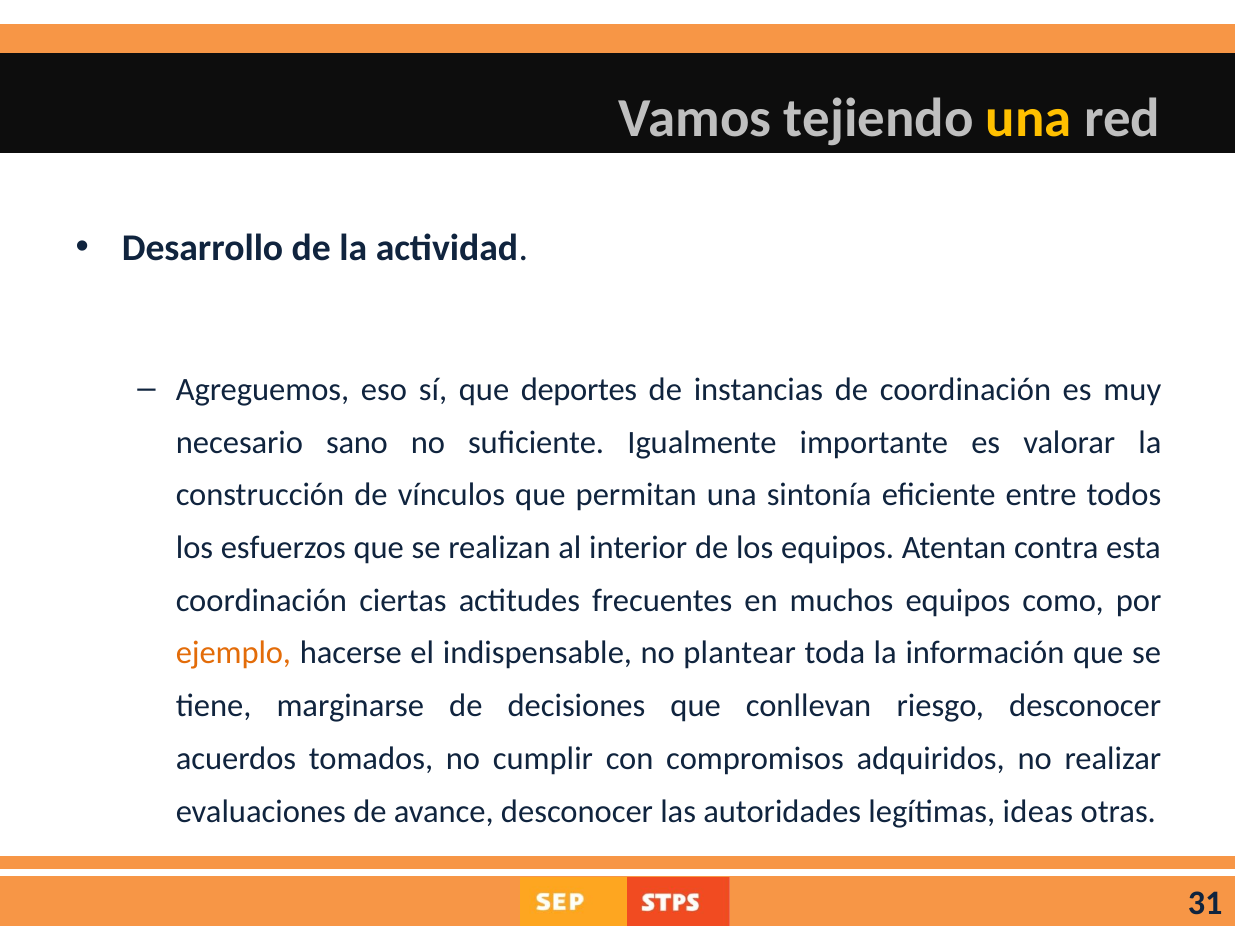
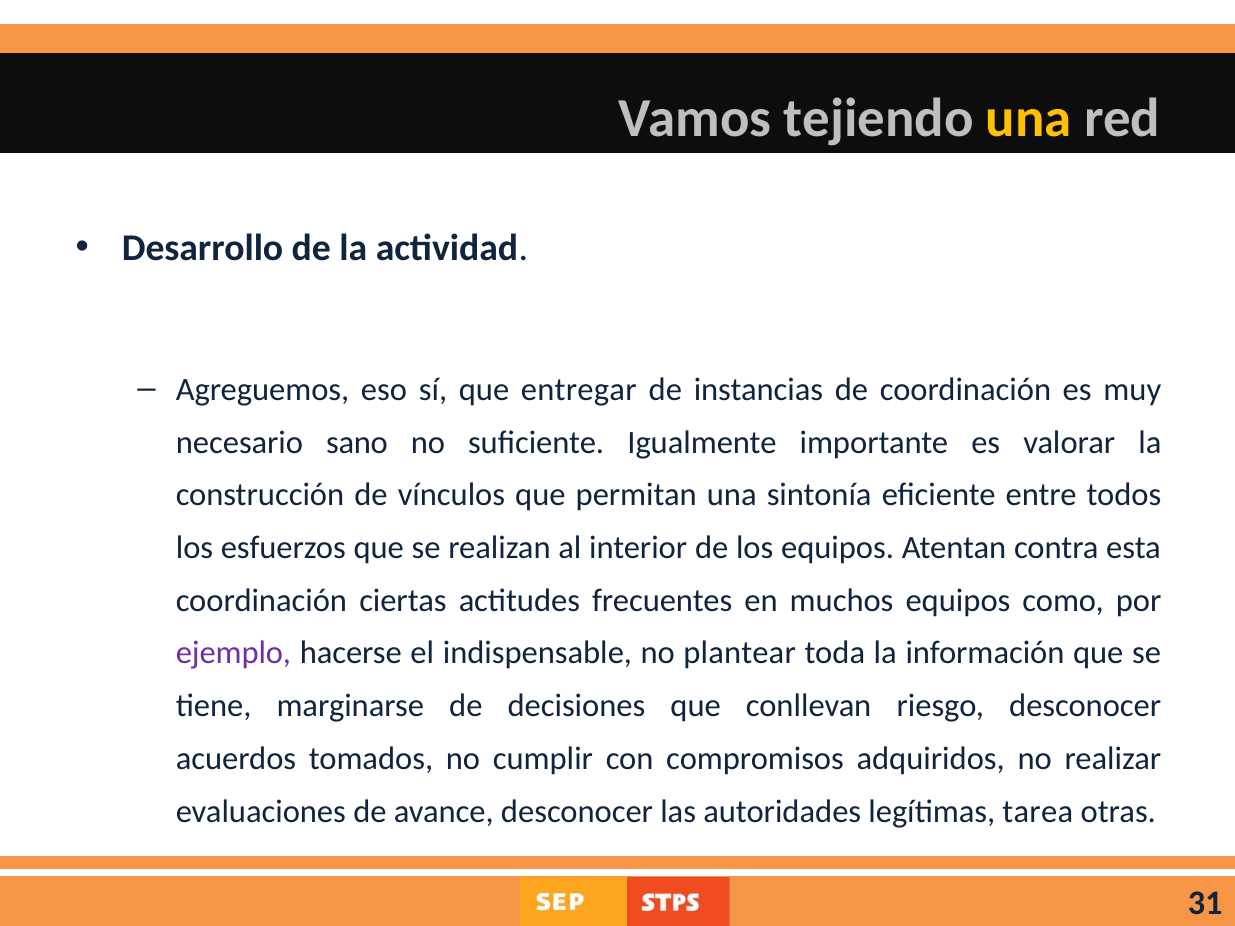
deportes: deportes -> entregar
ejemplo colour: orange -> purple
ideas: ideas -> tarea
